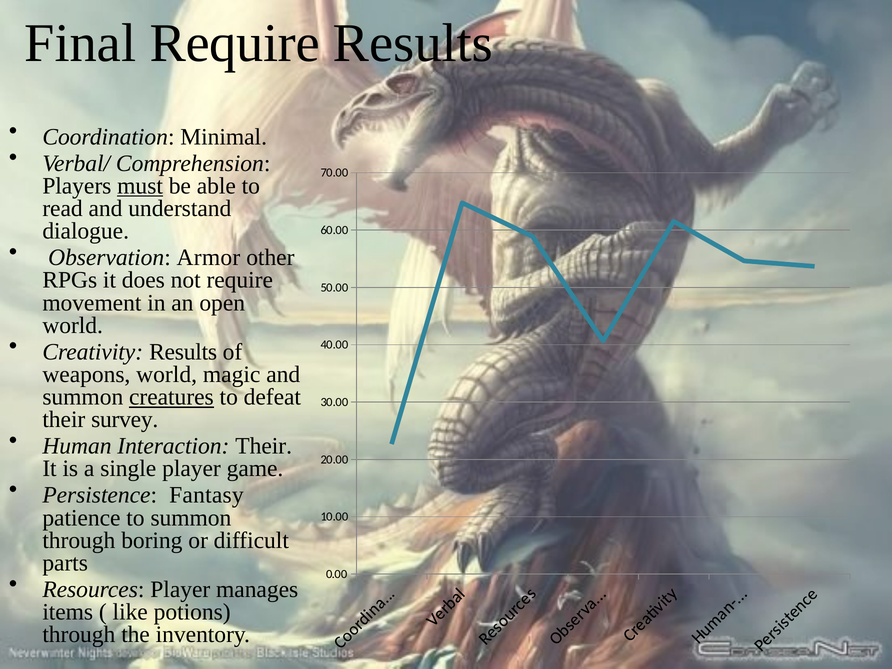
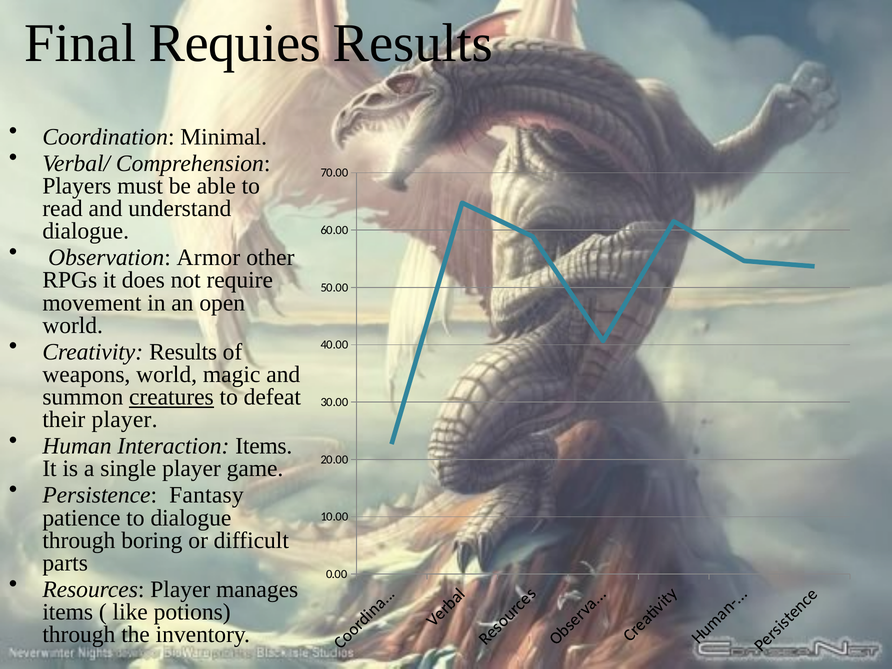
Final Require: Require -> Requies
must underline: present -> none
their survey: survey -> player
Interaction Their: Their -> Items
to summon: summon -> dialogue
